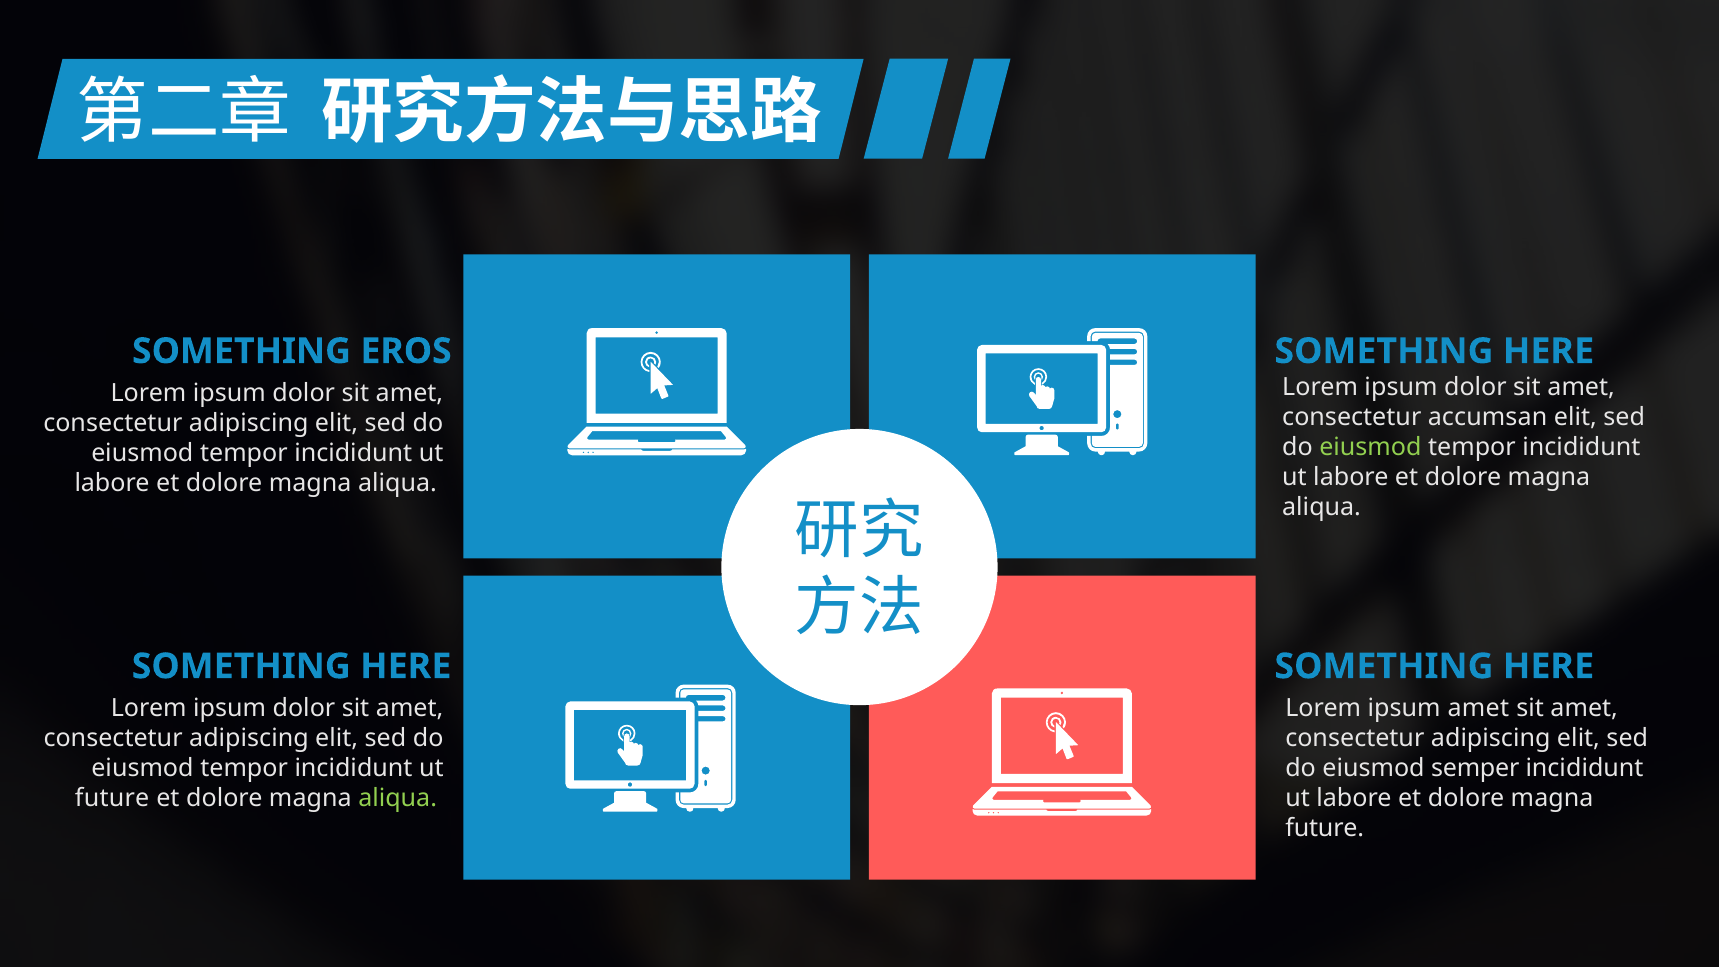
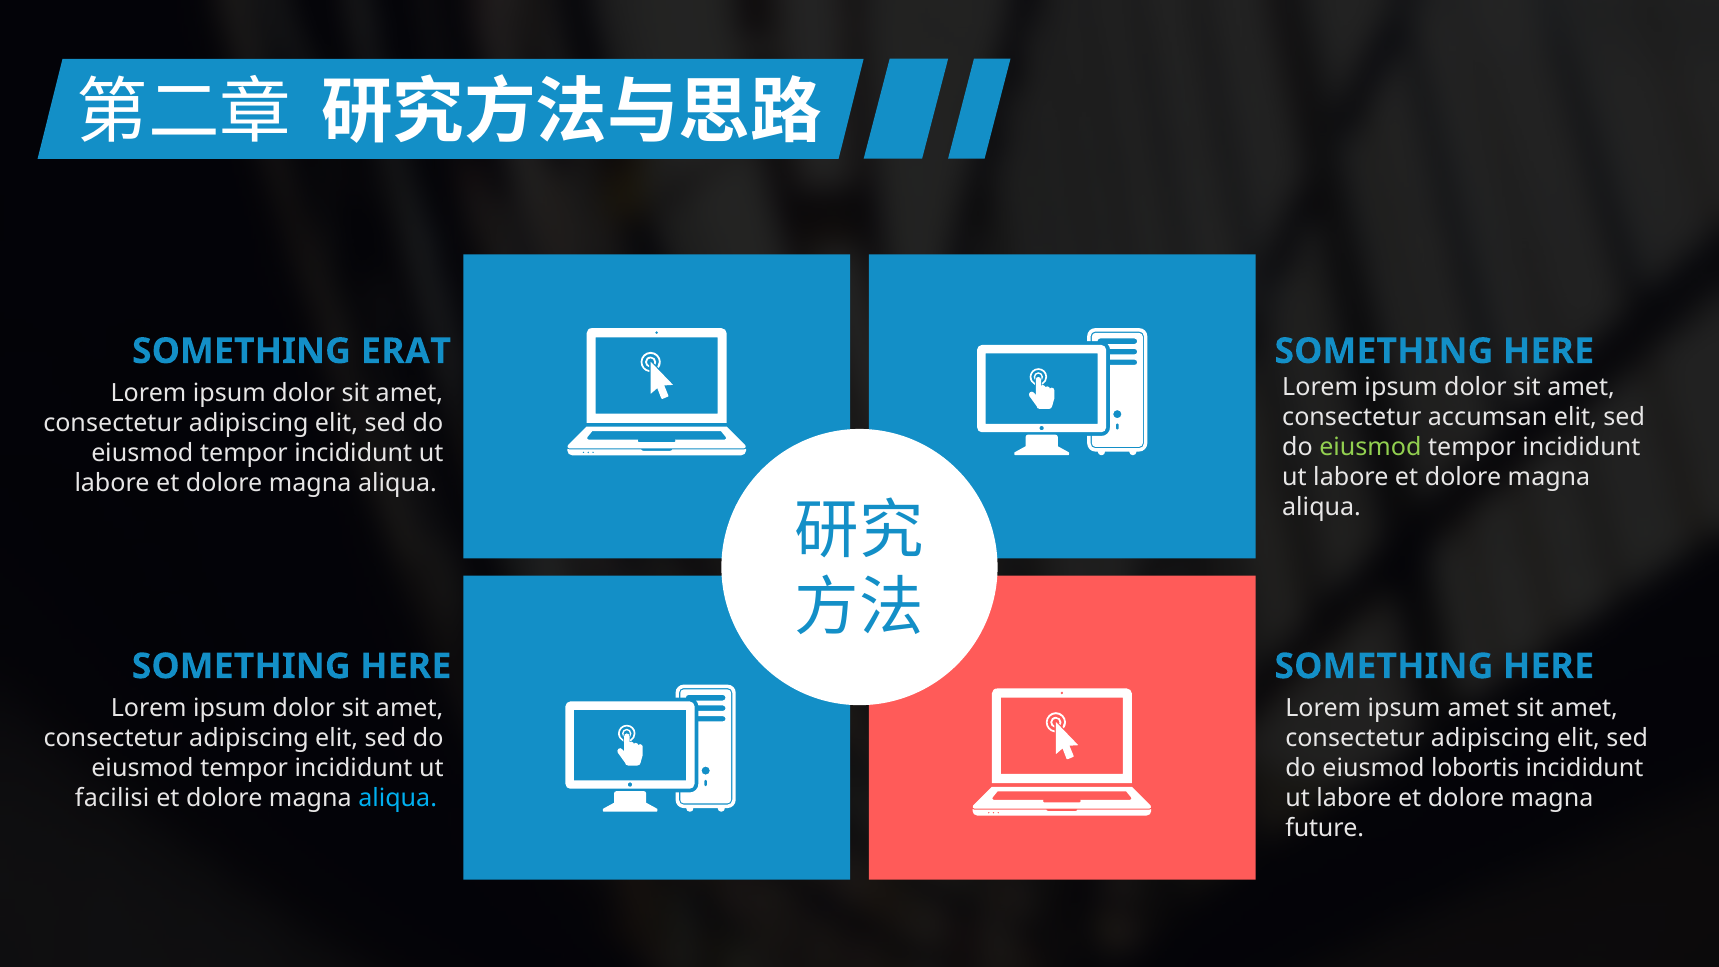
EROS: EROS -> ERAT
semper: semper -> lobortis
future at (112, 798): future -> facilisi
aliqua at (398, 798) colour: light green -> light blue
